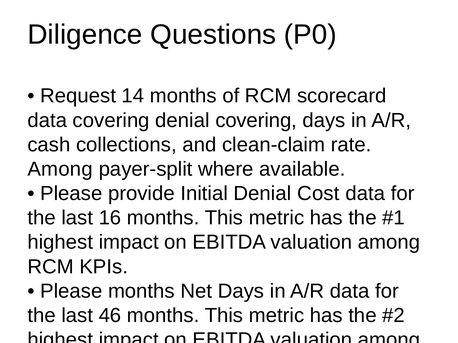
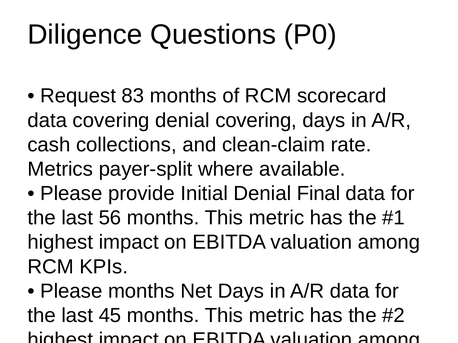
14: 14 -> 83
Among at (60, 169): Among -> Metrics
Denial Cost: Cost -> Final
16: 16 -> 56
46: 46 -> 45
